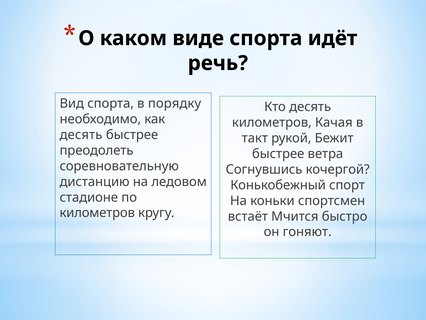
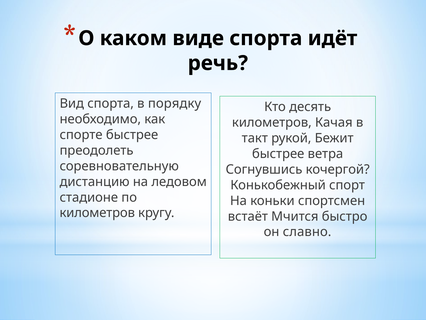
десять at (81, 135): десять -> спорте
гоняют: гоняют -> славно
